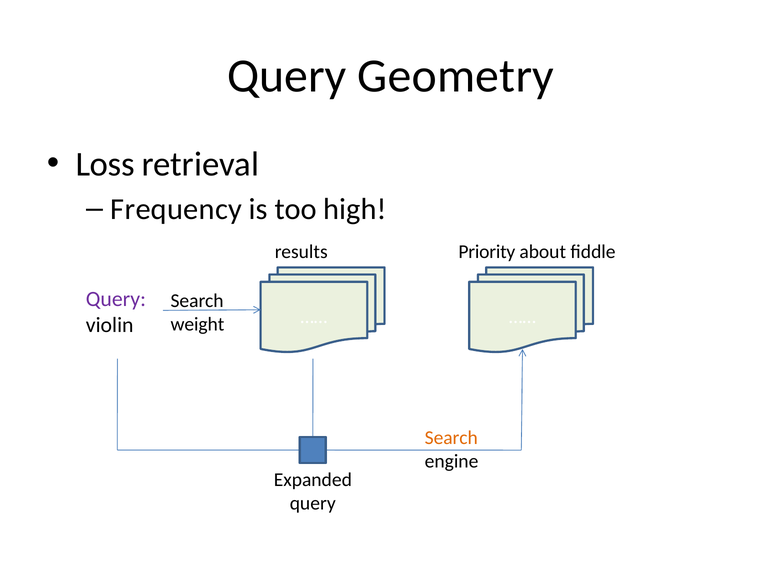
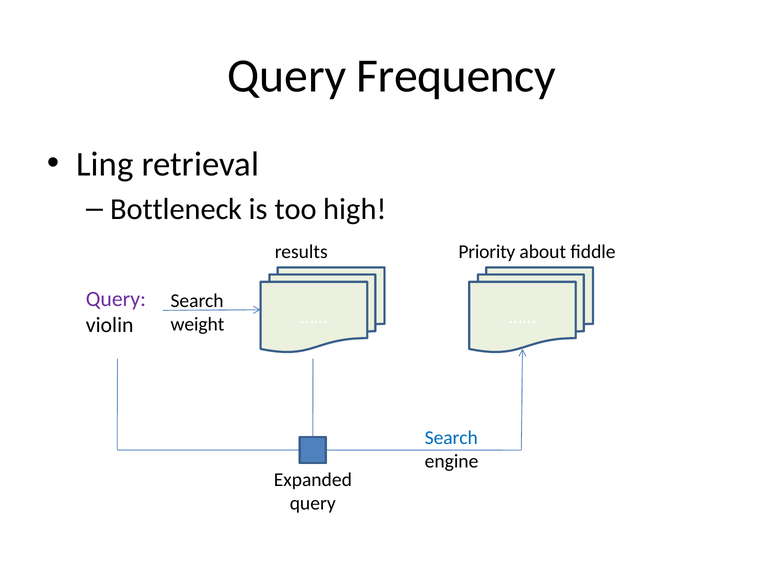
Geometry: Geometry -> Frequency
Loss: Loss -> Ling
Frequency: Frequency -> Bottleneck
Search at (451, 437) colour: orange -> blue
